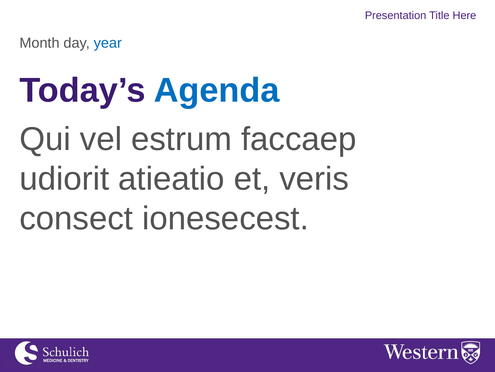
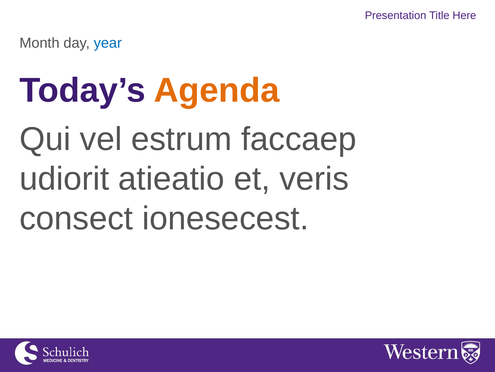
Agenda colour: blue -> orange
